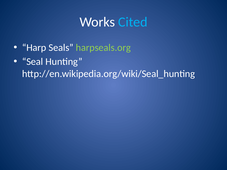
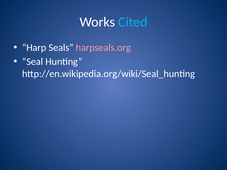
harpseals.org colour: light green -> pink
